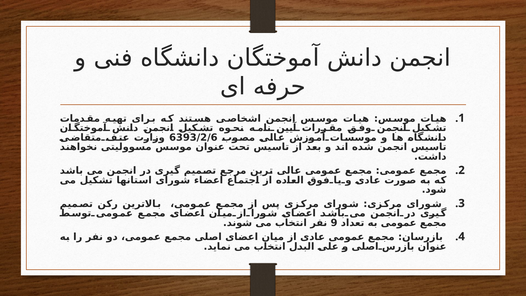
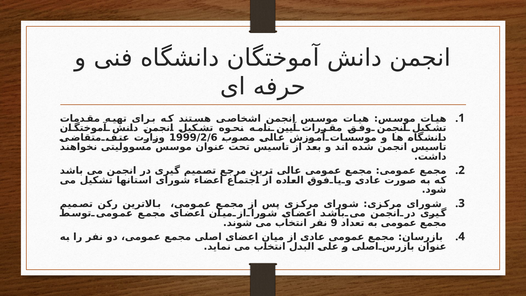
6393/2/6: 6393/2/6 -> 1999/2/6
